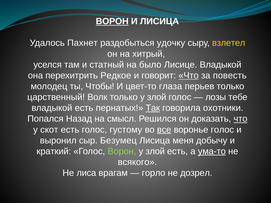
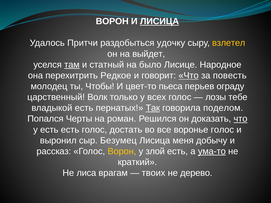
ВОРОН at (112, 21) underline: present -> none
ЛИСИЦА at (160, 21) underline: none -> present
Пахнет: Пахнет -> Притчи
хитрый: хитрый -> выйдет
там underline: none -> present
Лисице Владыкой: Владыкой -> Народное
глаза: глаза -> пьеса
перьев только: только -> ограду
только у злой: злой -> всех
охотники: охотники -> поделом
Назад: Назад -> Черты
смысл: смысл -> роман
у скот: скот -> есть
густому: густому -> достать
все underline: present -> none
краткий: краткий -> рассказ
Ворон at (122, 151) colour: light green -> yellow
всякого: всякого -> краткий
горло: горло -> твоих
дозрел: дозрел -> дерево
